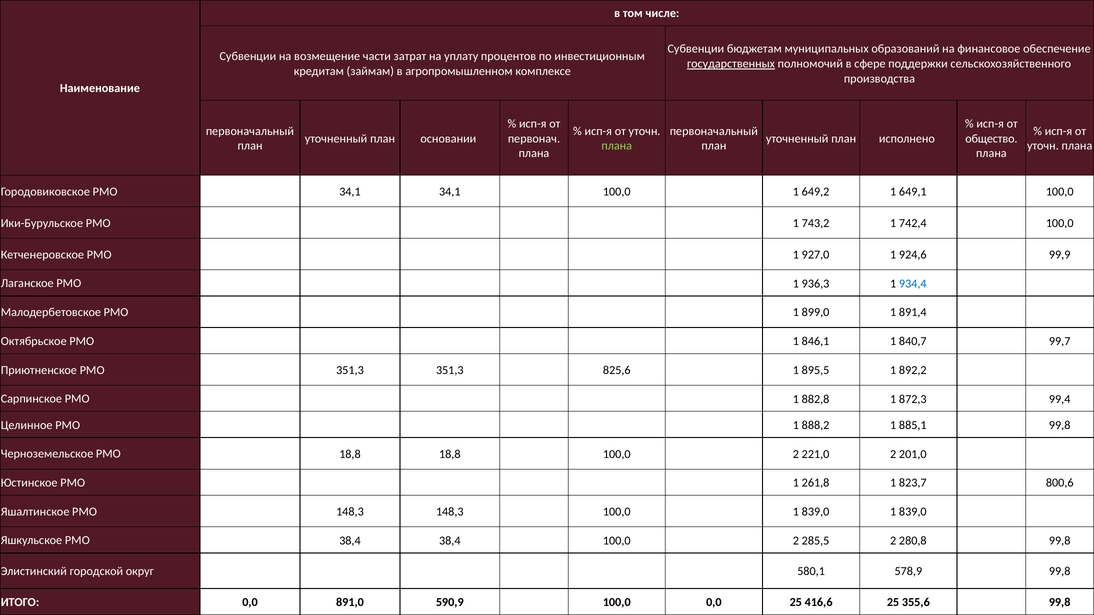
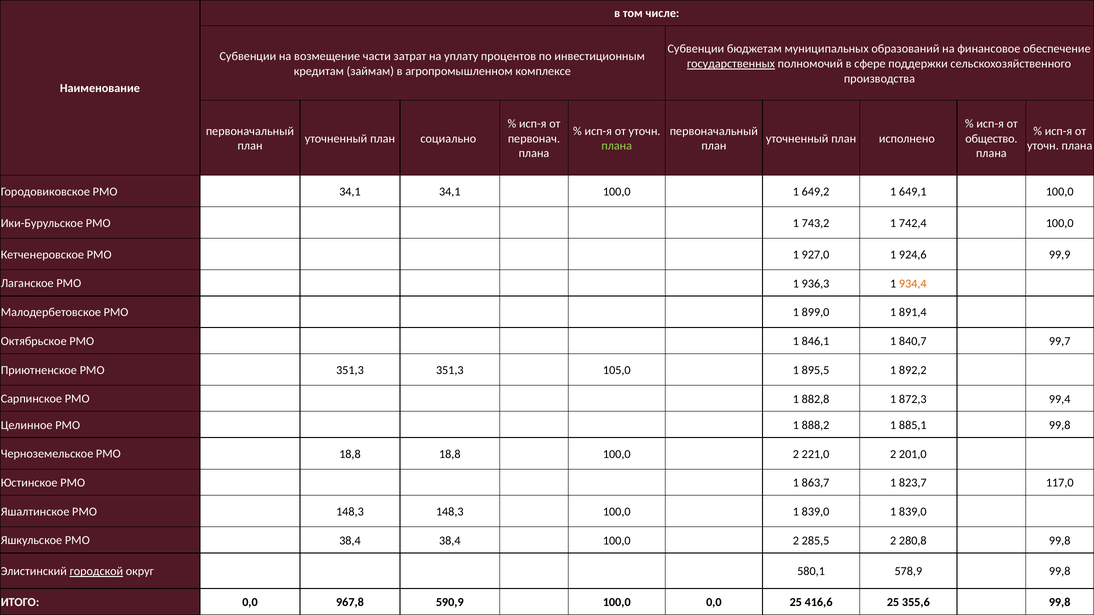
основании: основании -> социально
934,4 colour: blue -> orange
825,6: 825,6 -> 105,0
261,8: 261,8 -> 863,7
800,6: 800,6 -> 117,0
городской underline: none -> present
891,0: 891,0 -> 967,8
